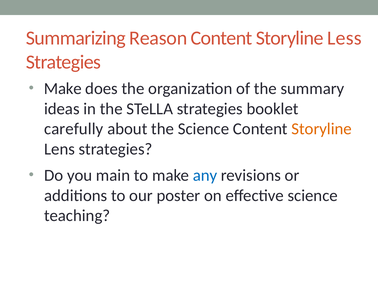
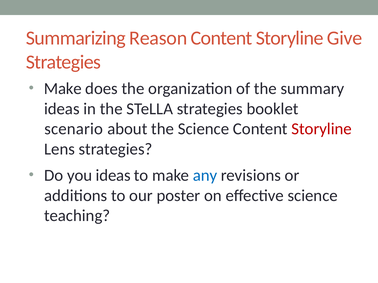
Less: Less -> Give
carefully: carefully -> scenario
Storyline at (322, 129) colour: orange -> red
you main: main -> ideas
